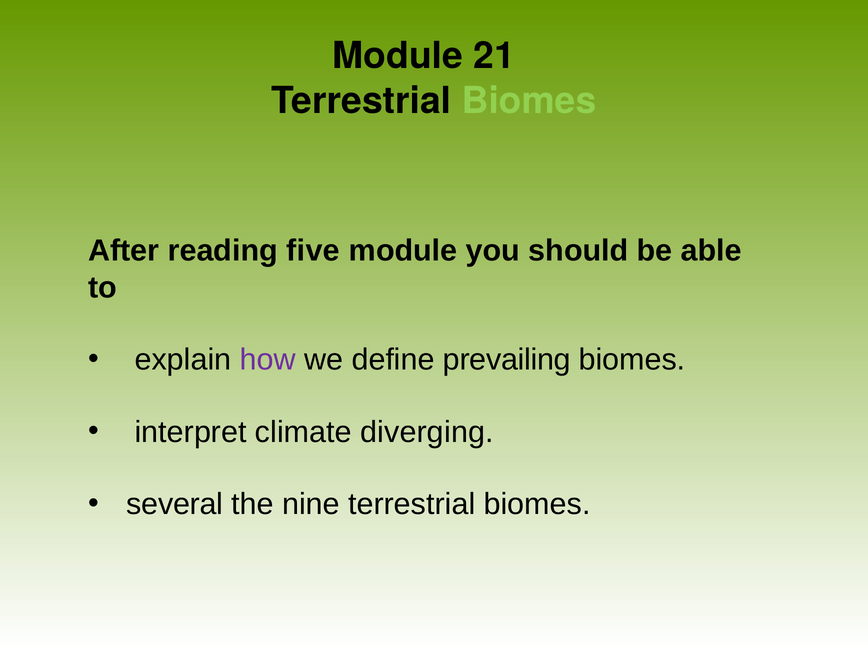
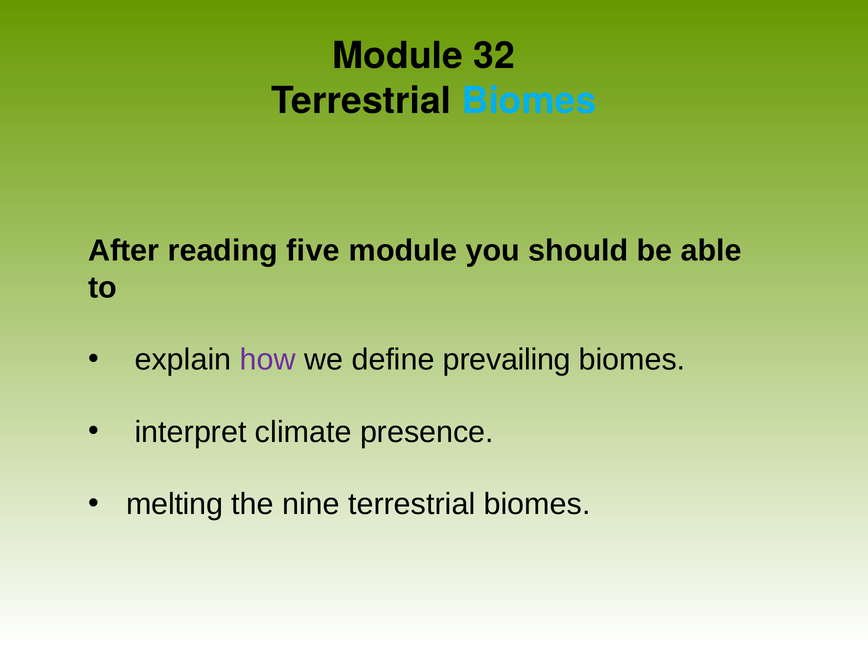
21: 21 -> 32
Biomes at (529, 101) colour: light green -> light blue
diverging: diverging -> presence
several: several -> melting
